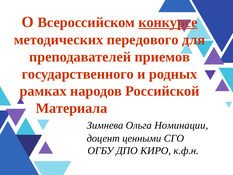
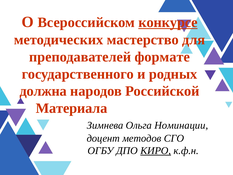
передового: передового -> мастерство
приемов: приемов -> формате
рамках: рамках -> должна
ценными: ценными -> методов
КИРО underline: none -> present
